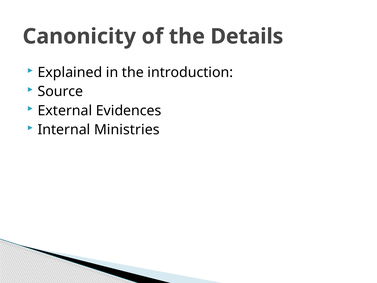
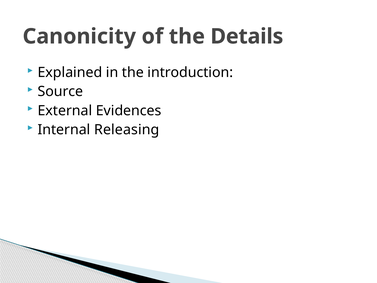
Ministries: Ministries -> Releasing
